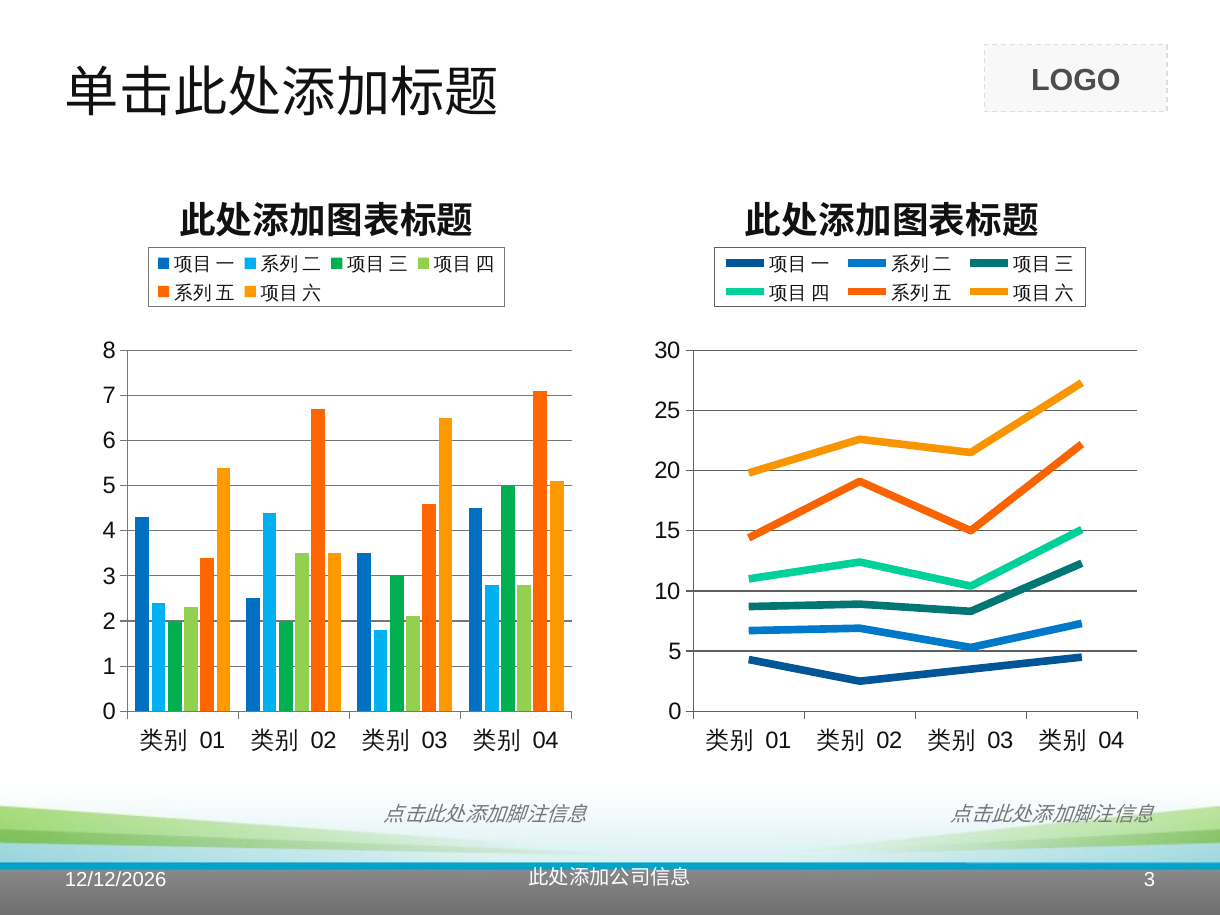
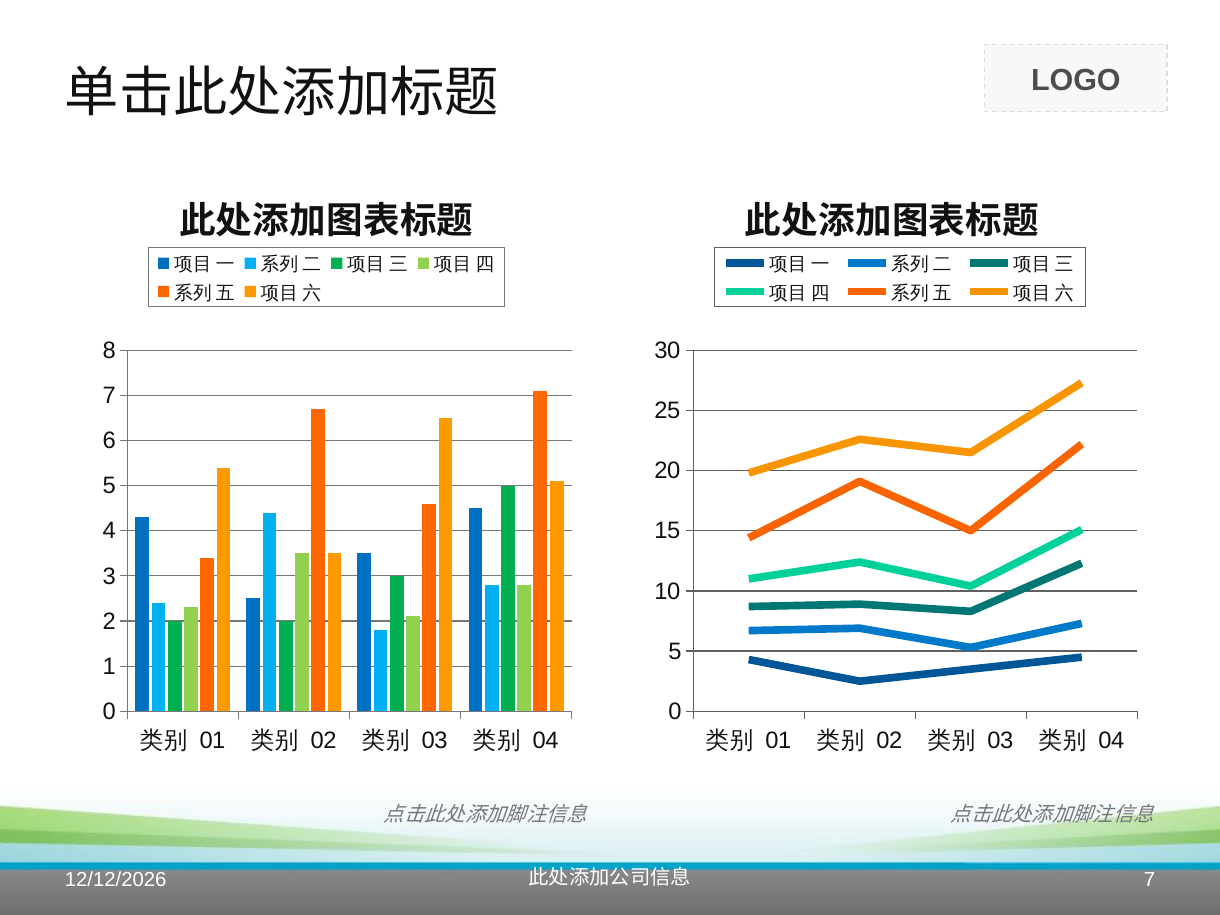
3 at (1150, 880): 3 -> 7
